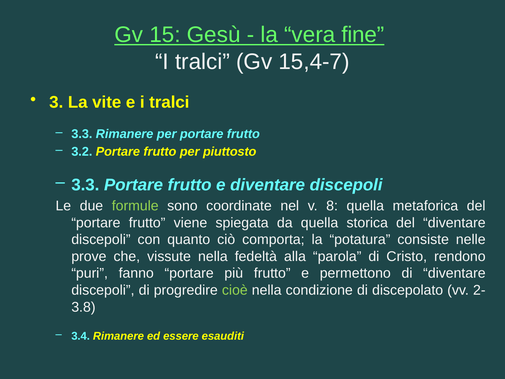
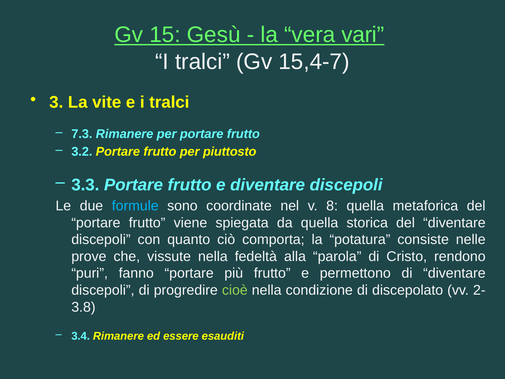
fine: fine -> vari
3.3 at (82, 134): 3.3 -> 7.3
formule colour: light green -> light blue
